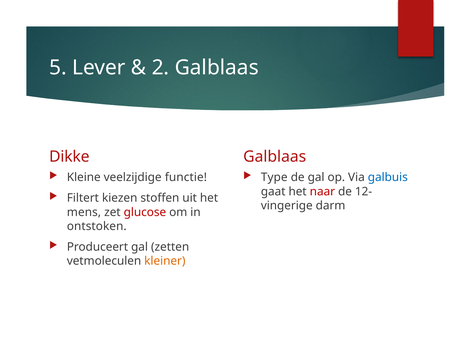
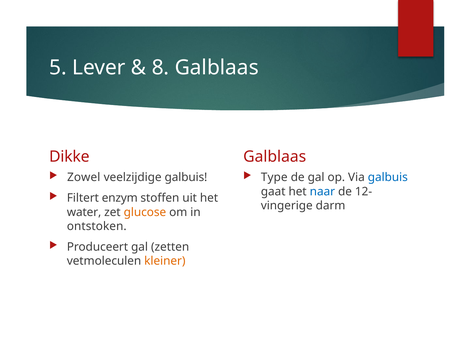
2: 2 -> 8
Kleine: Kleine -> Zowel
veelzijdige functie: functie -> galbuis
naar colour: red -> blue
kiezen: kiezen -> enzym
mens: mens -> water
glucose colour: red -> orange
